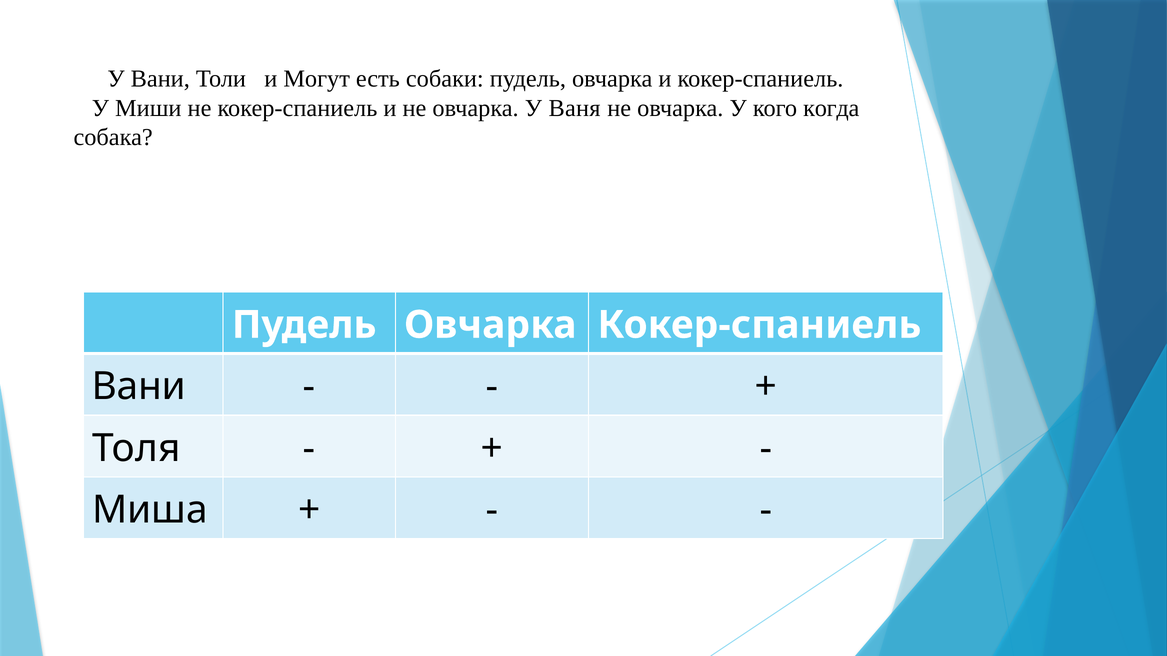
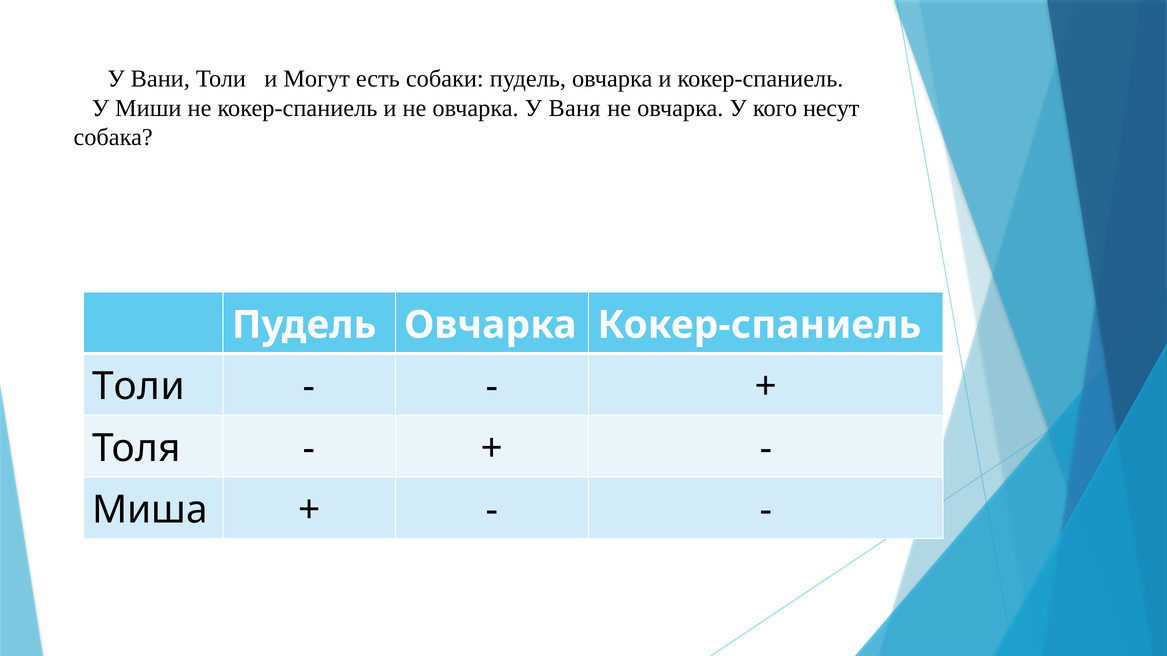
когда: когда -> несут
Вани at (139, 387): Вани -> Толи
